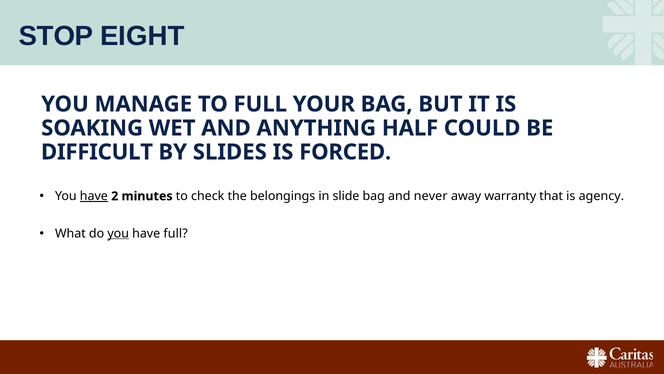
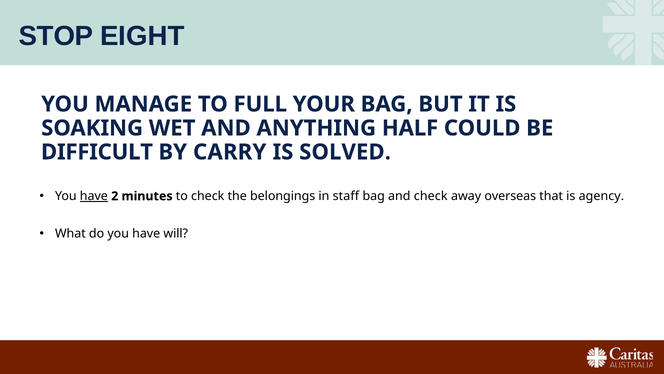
SLIDES: SLIDES -> CARRY
FORCED: FORCED -> SOLVED
slide: slide -> staff
and never: never -> check
warranty: warranty -> overseas
you at (118, 233) underline: present -> none
have full: full -> will
